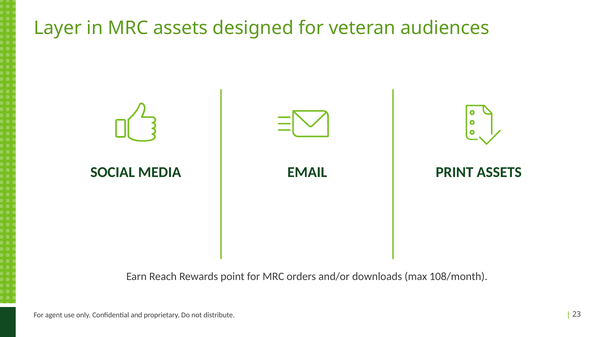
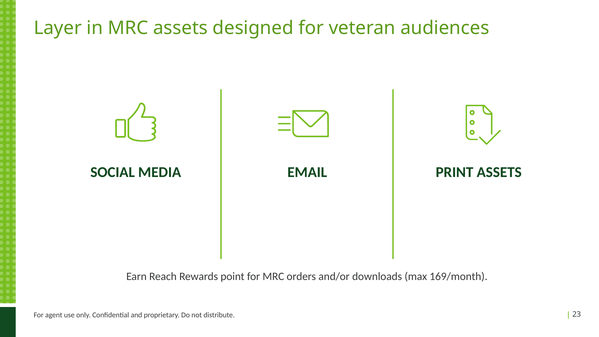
108/month: 108/month -> 169/month
